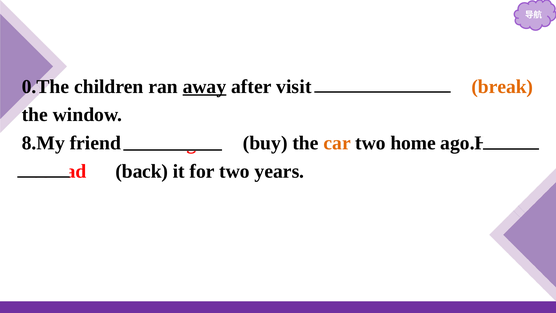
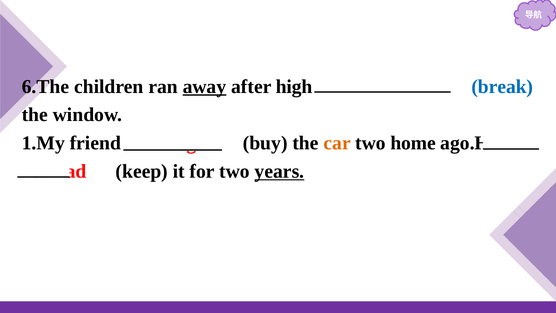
0.The: 0.The -> 6.The
visit: visit -> high
break colour: orange -> blue
8.My: 8.My -> 1.My
back: back -> keep
years underline: none -> present
